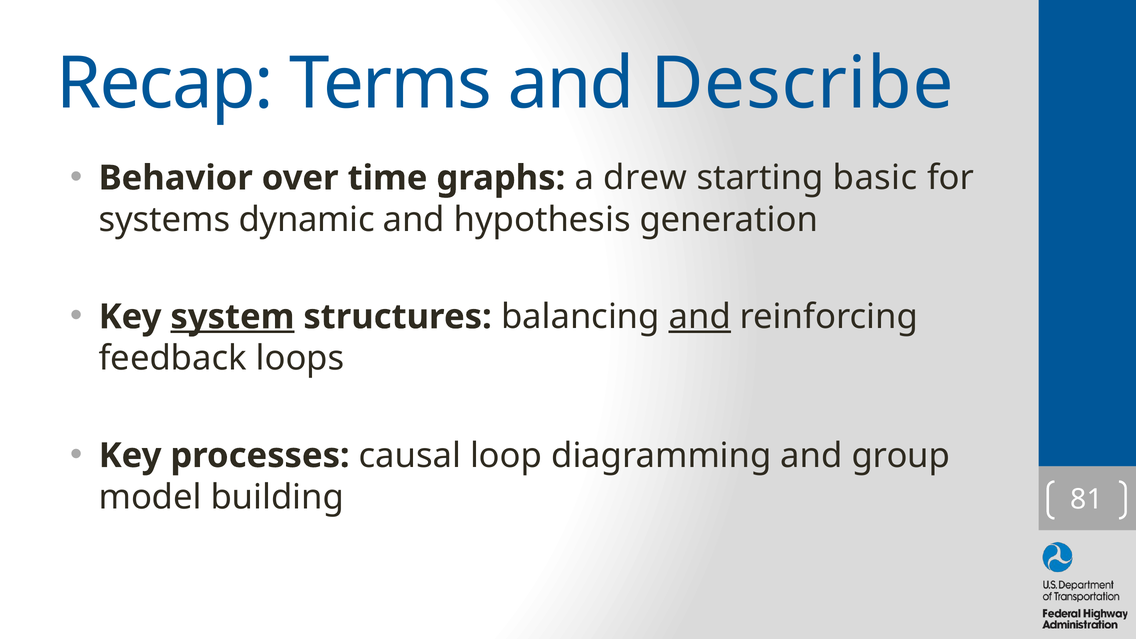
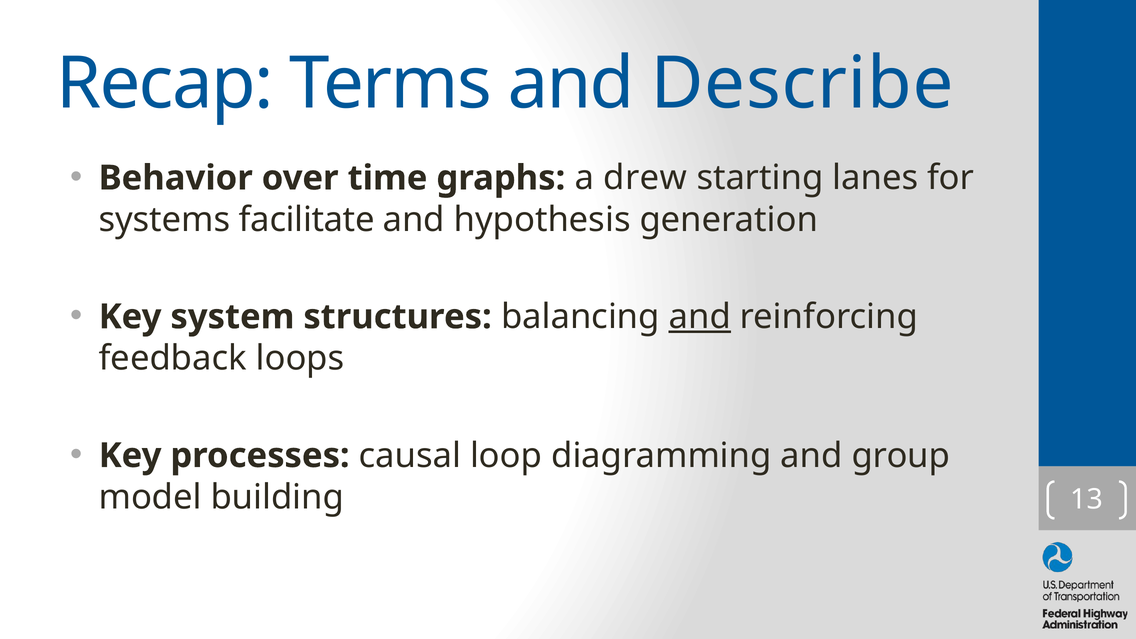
basic: basic -> lanes
dynamic: dynamic -> facilitate
system underline: present -> none
81: 81 -> 13
